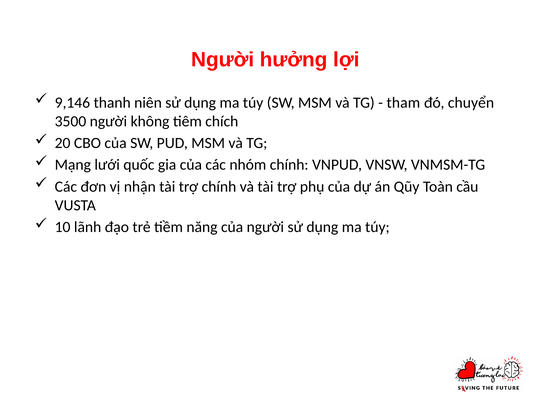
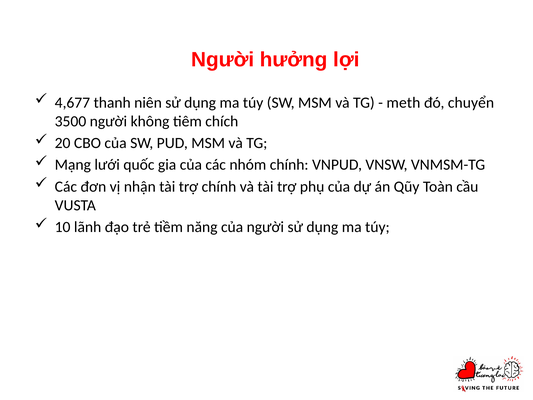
9,146: 9,146 -> 4,677
tham: tham -> meth
